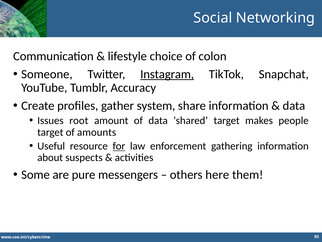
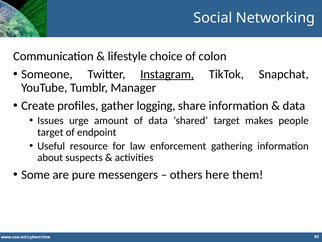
Accuracy: Accuracy -> Manager
system: system -> logging
root: root -> urge
amounts: amounts -> endpoint
for underline: present -> none
